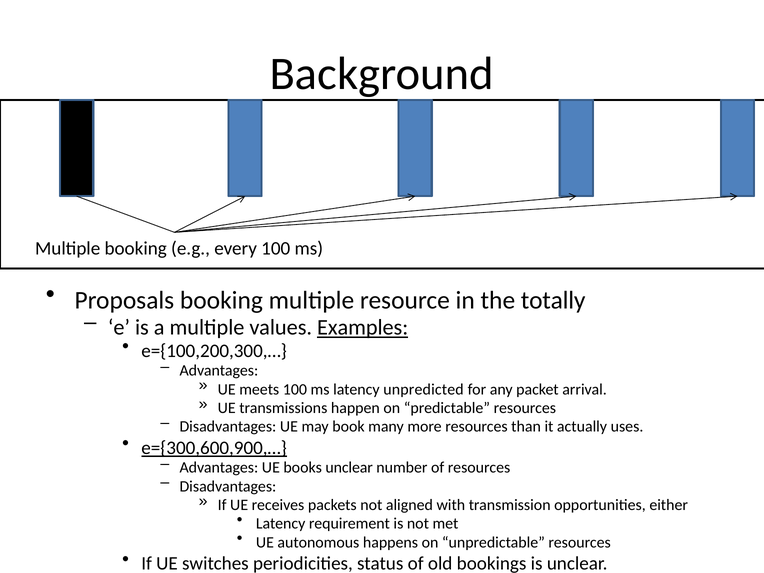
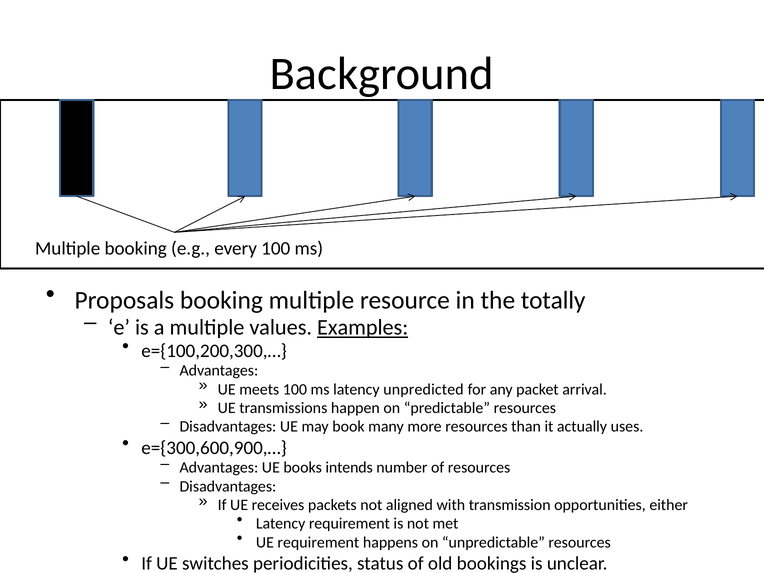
e={300,600,900,… underline: present -> none
books unclear: unclear -> intends
UE autonomous: autonomous -> requirement
